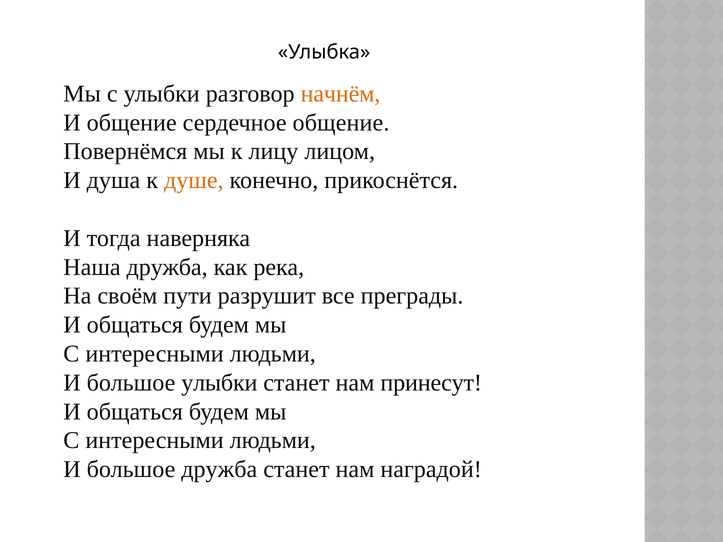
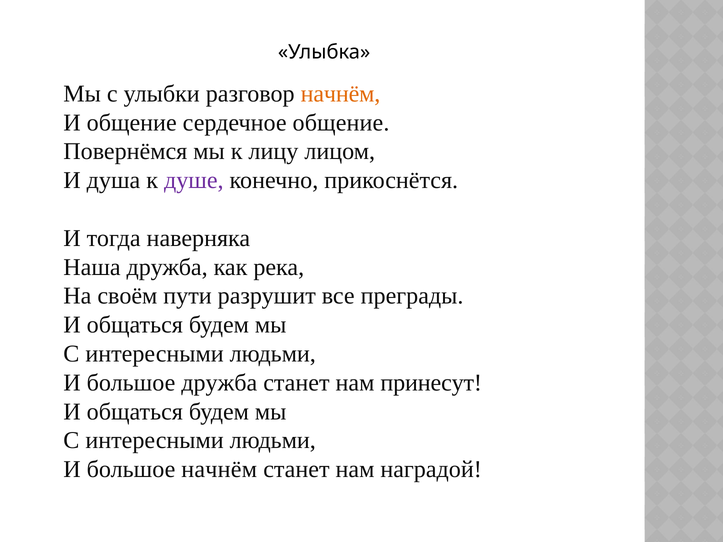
душе colour: orange -> purple
большое улыбки: улыбки -> дружба
большое дружба: дружба -> начнём
